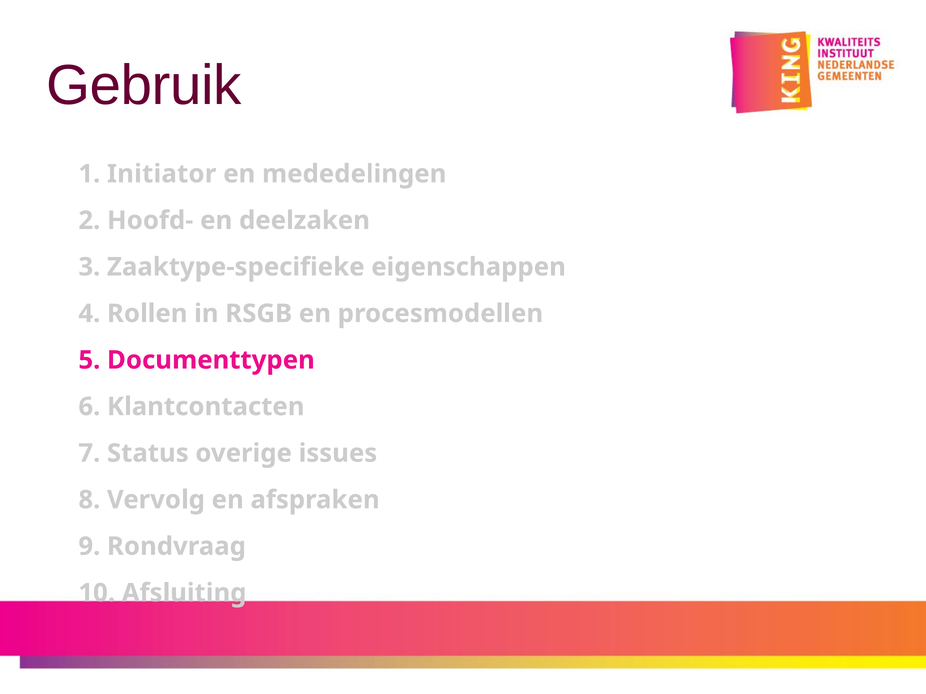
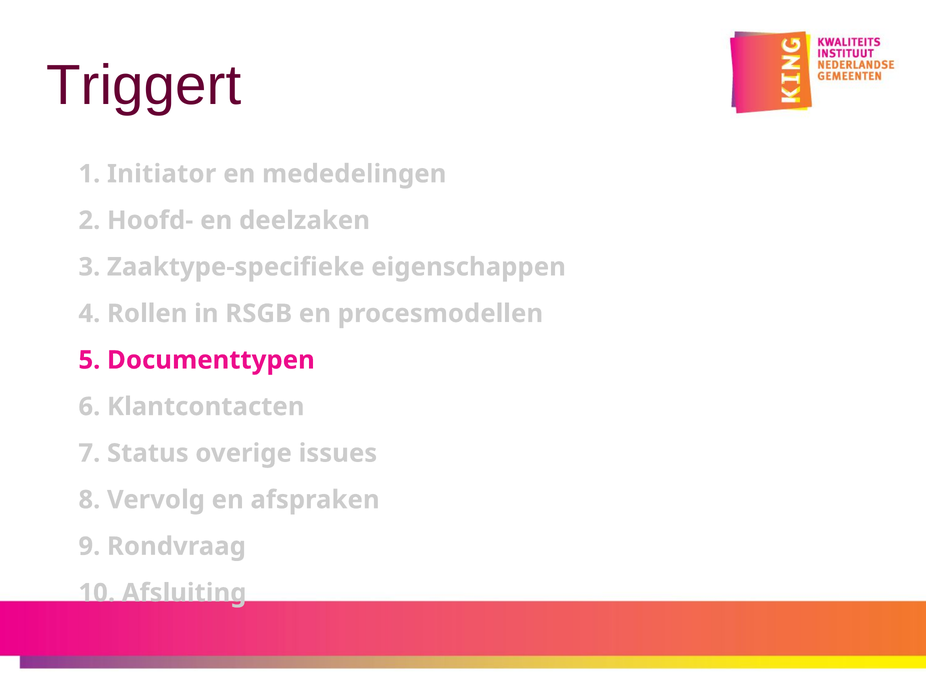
Gebruik: Gebruik -> Triggert
